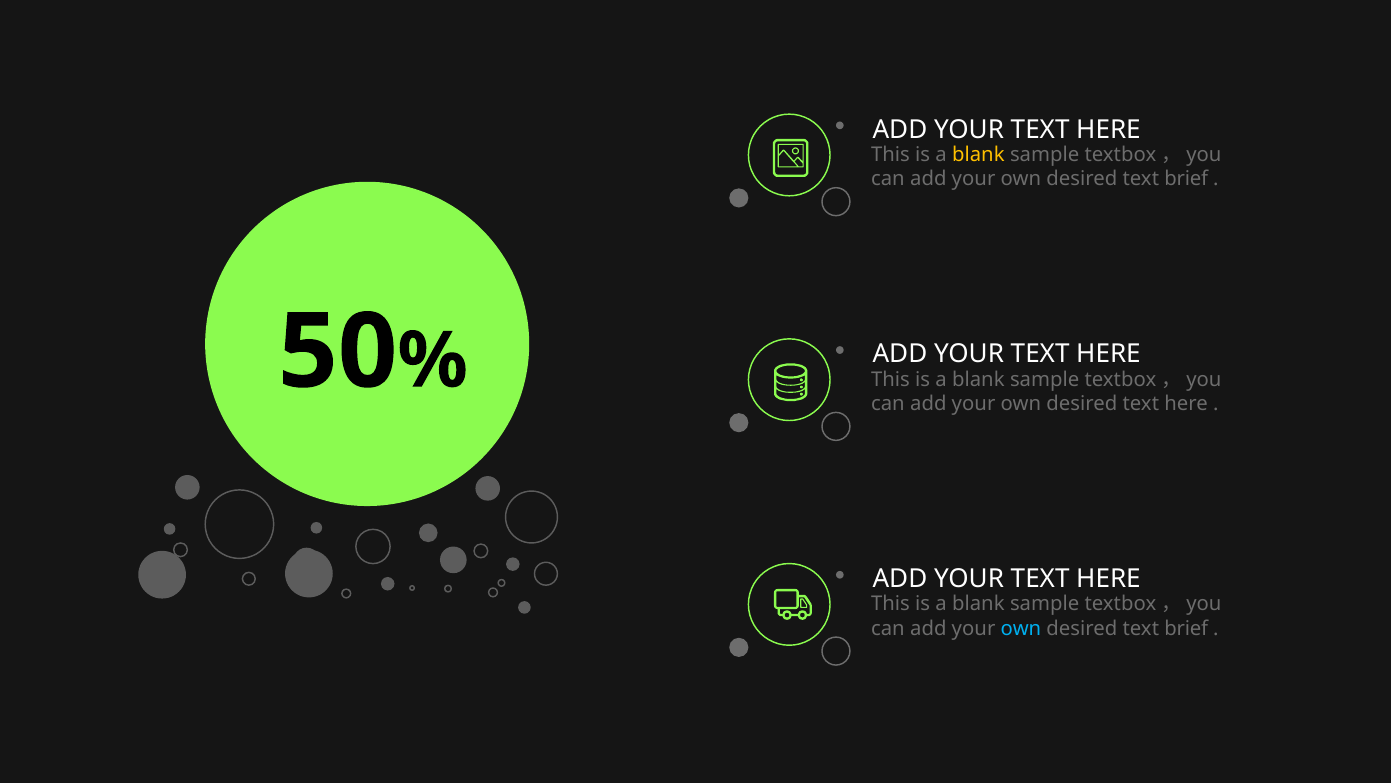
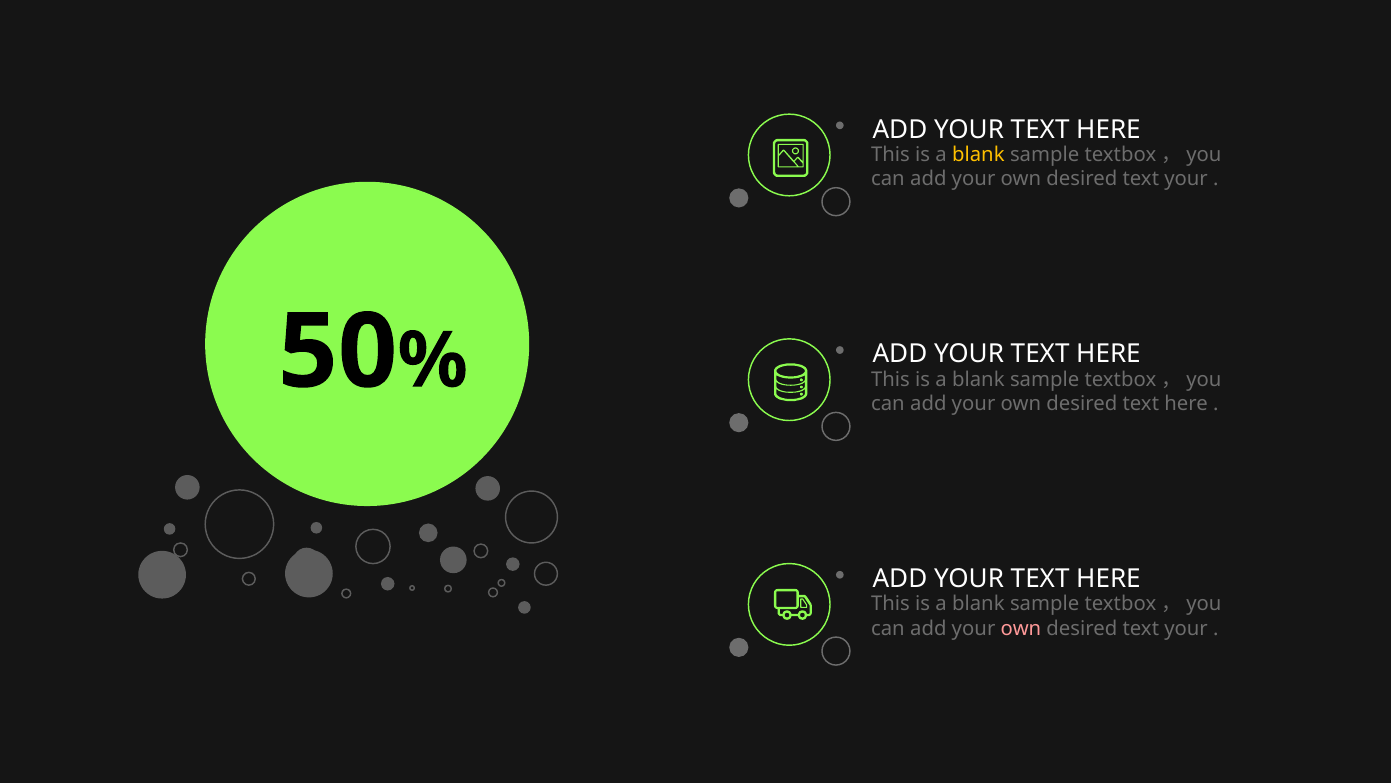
brief at (1186, 179): brief -> your
own at (1021, 628) colour: light blue -> pink
brief at (1186, 628): brief -> your
